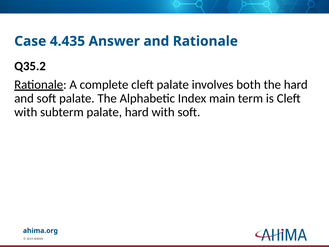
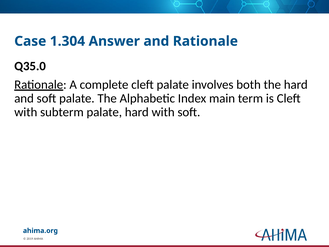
4.435: 4.435 -> 1.304
Q35.2: Q35.2 -> Q35.0
